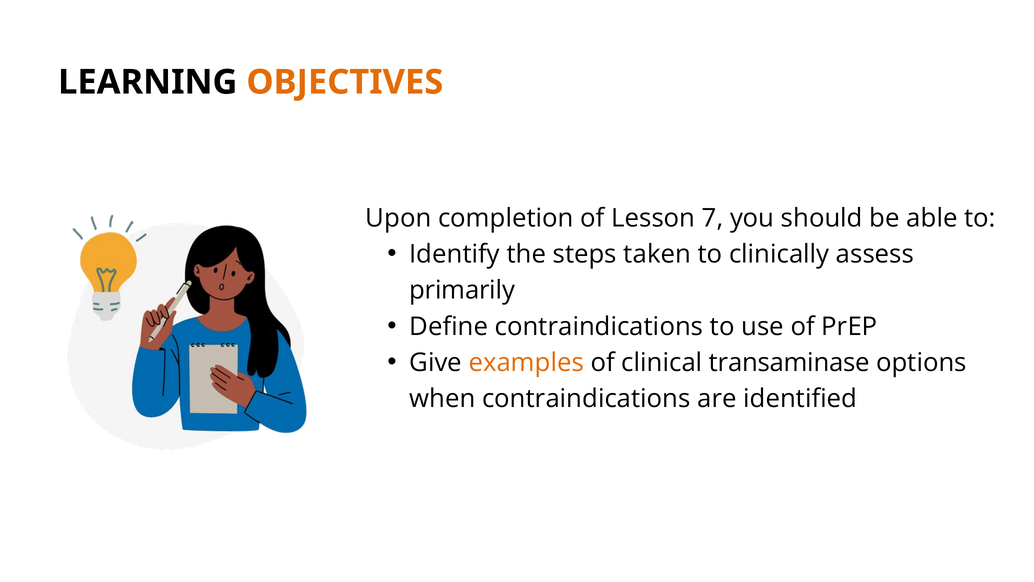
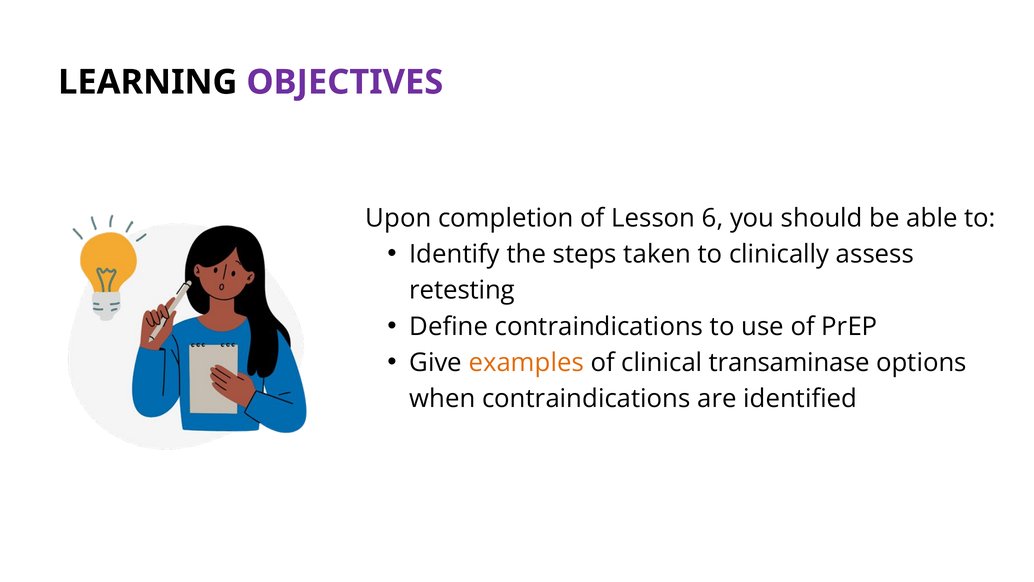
OBJECTIVES colour: orange -> purple
7: 7 -> 6
primarily: primarily -> retesting
